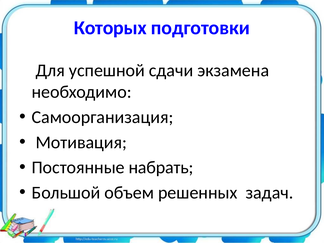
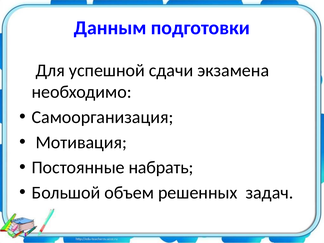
Которых: Которых -> Данным
